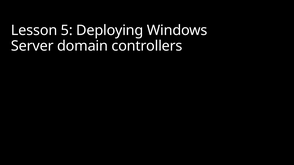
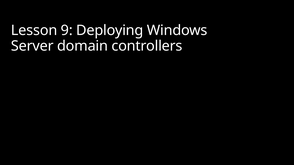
5: 5 -> 9
